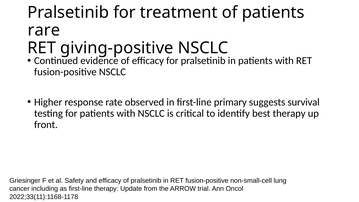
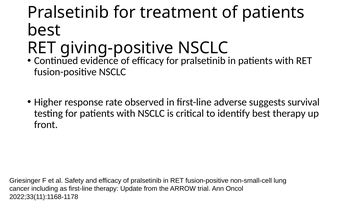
rare at (44, 30): rare -> best
primary: primary -> adverse
